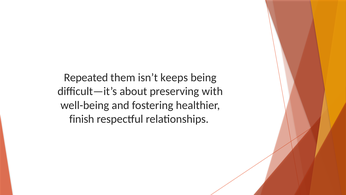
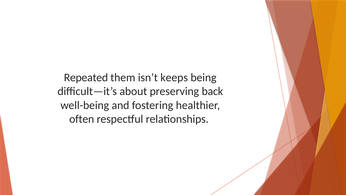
with: with -> back
finish: finish -> often
